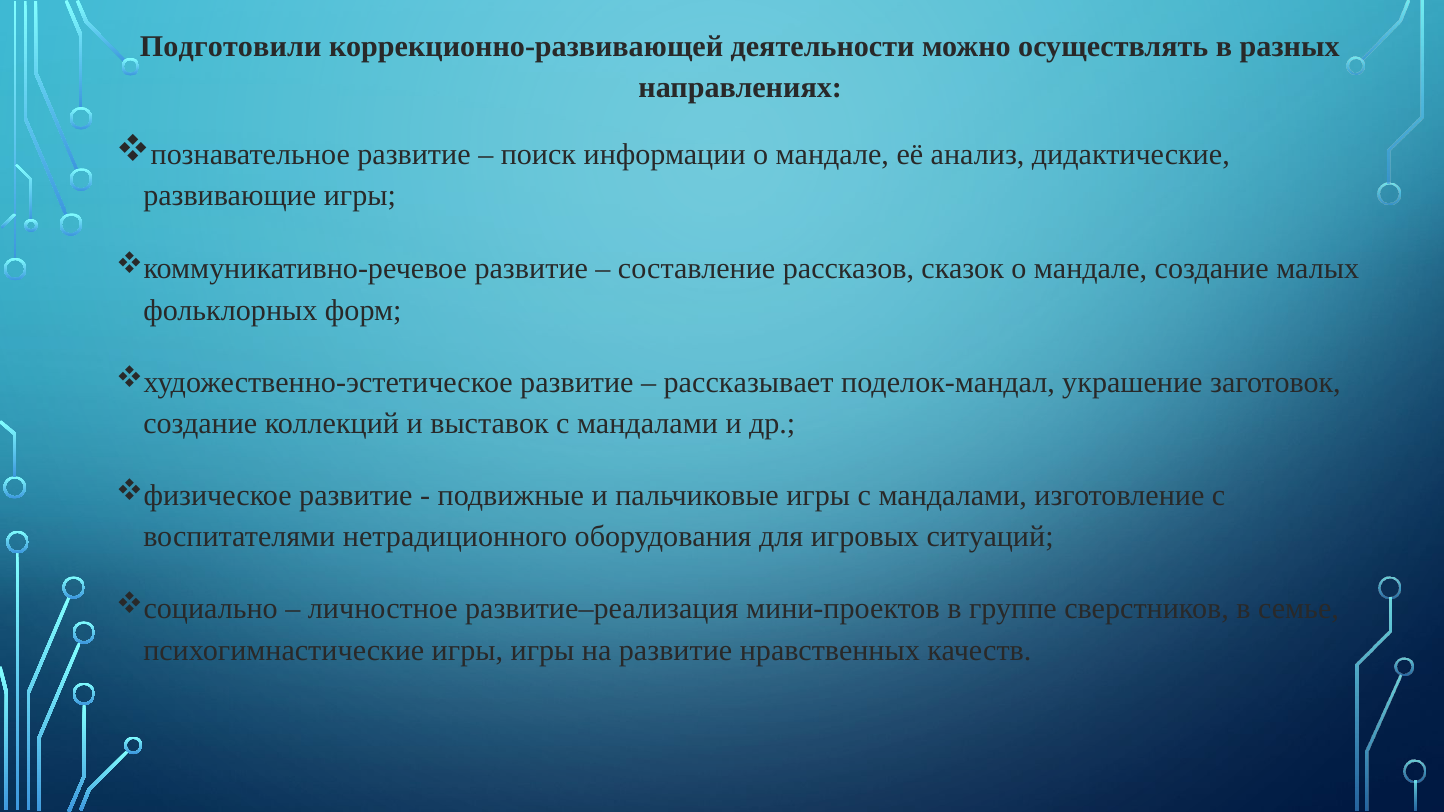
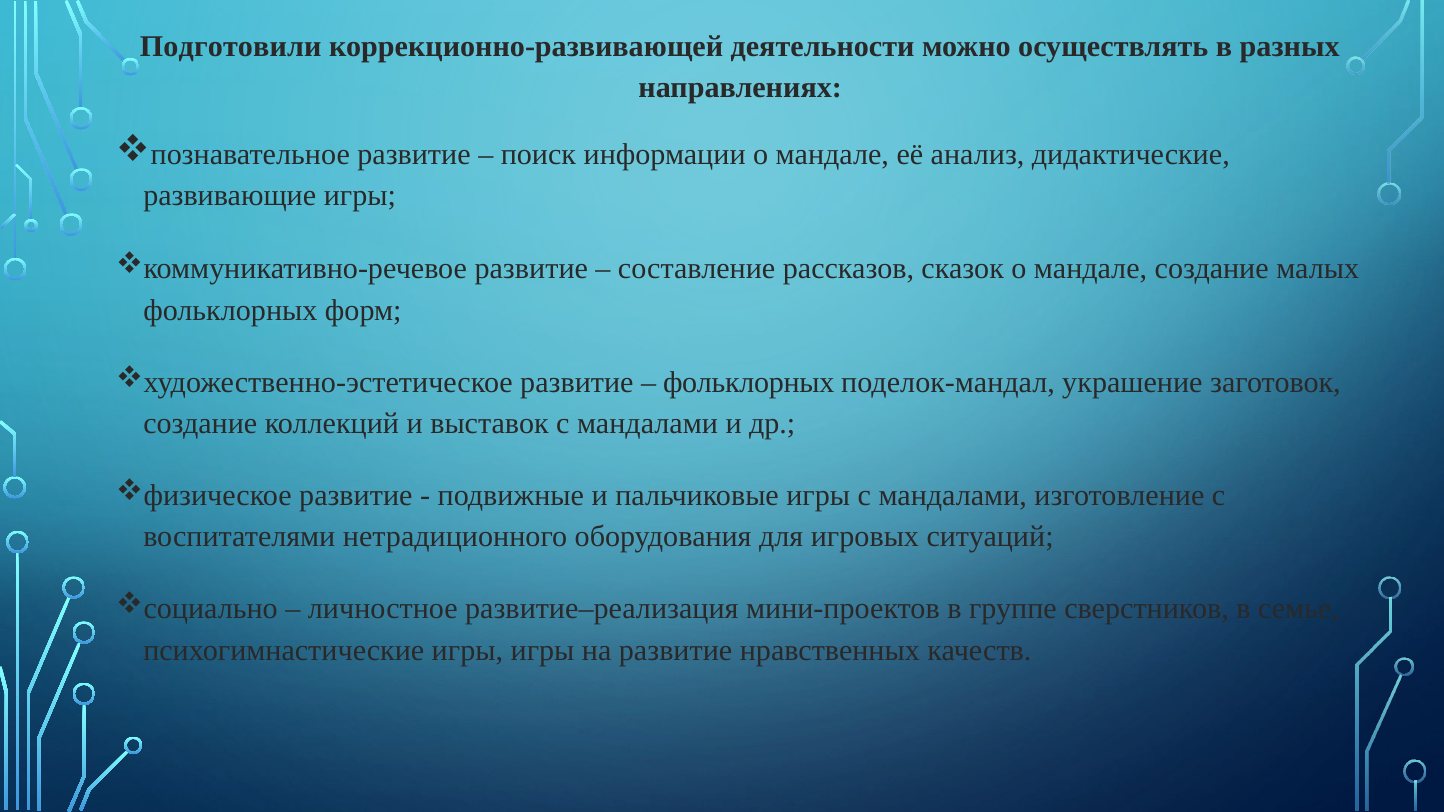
рассказывает at (749, 382): рассказывает -> фольклорных
